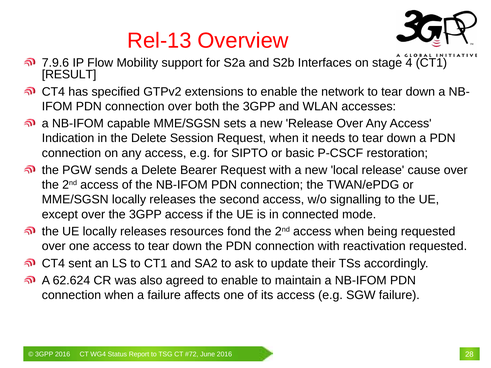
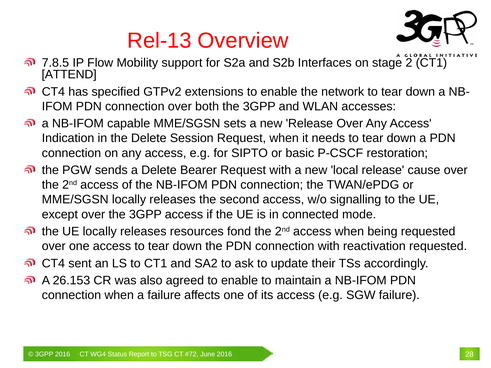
7.9.6: 7.9.6 -> 7.8.5
4: 4 -> 2
RESULT: RESULT -> ATTEND
62.624: 62.624 -> 26.153
